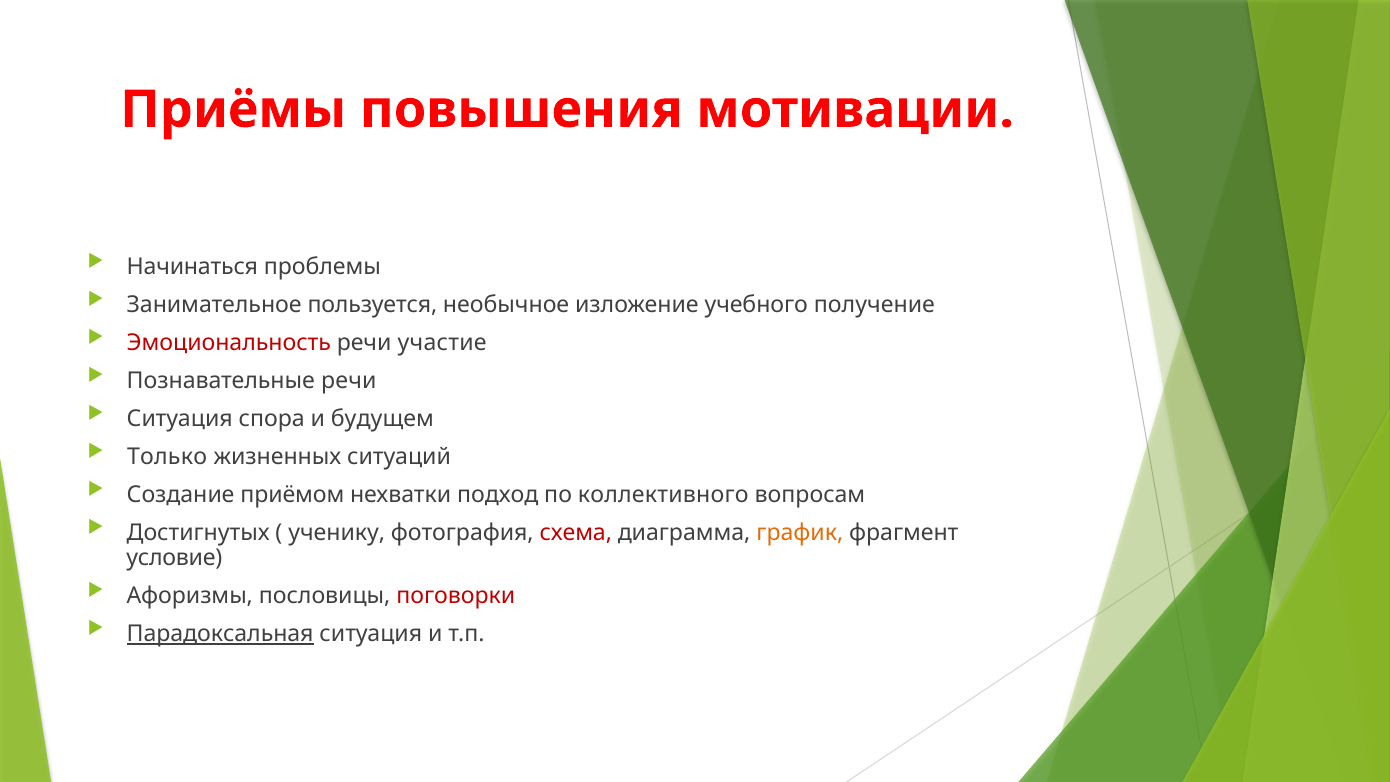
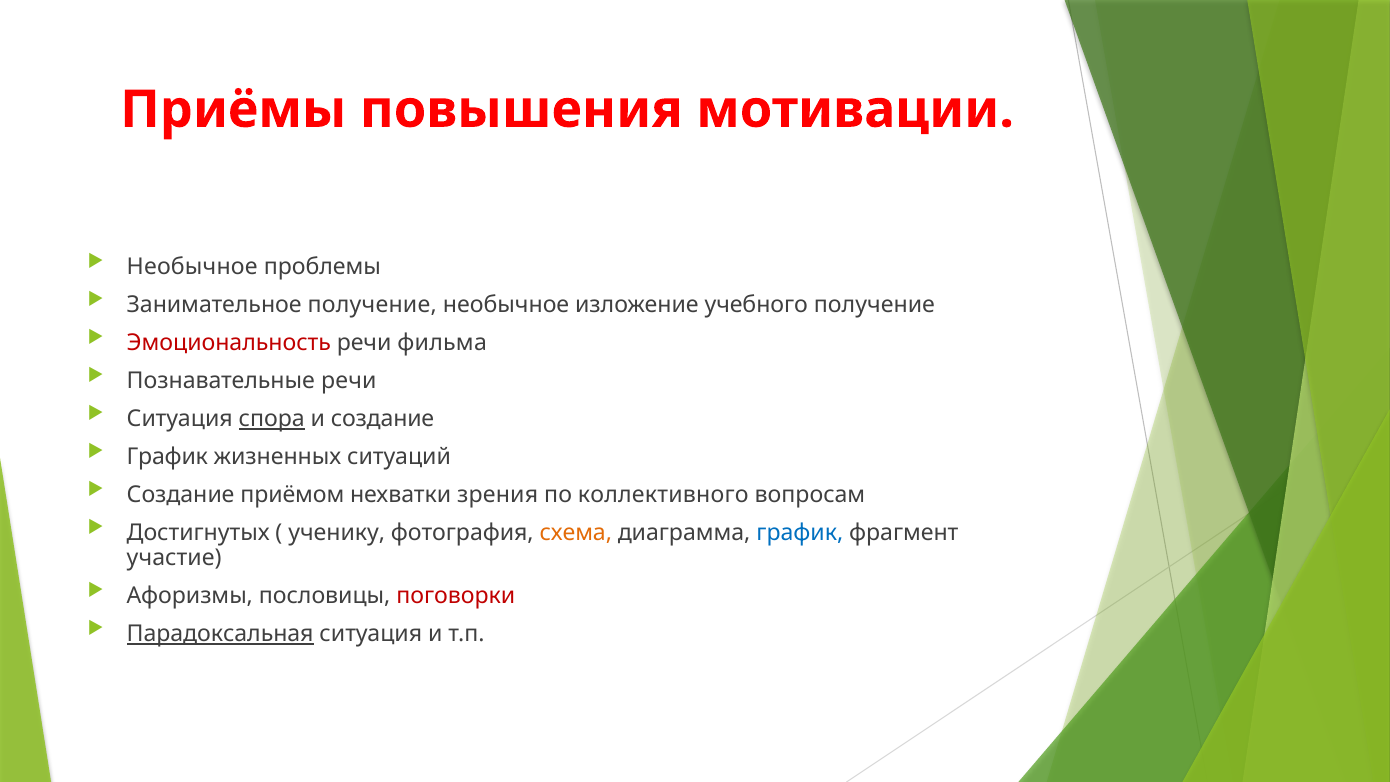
Начинаться at (192, 267): Начинаться -> Необычное
Занимательное пользуется: пользуется -> получение
участие: участие -> фильма
спора underline: none -> present
и будущем: будущем -> создание
Только at (167, 457): Только -> График
подход: подход -> зрения
схема colour: red -> orange
график at (800, 533) colour: orange -> blue
условие: условие -> участие
